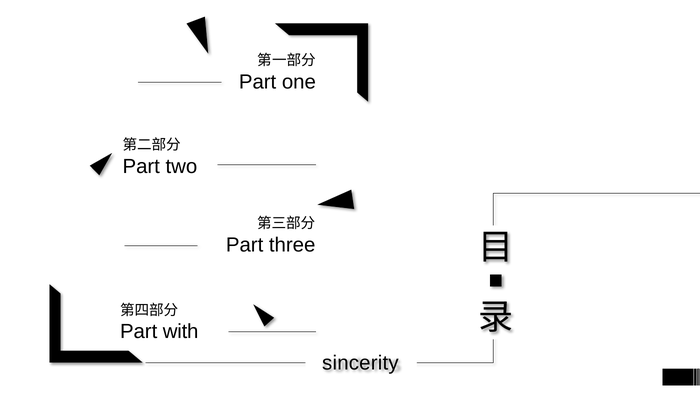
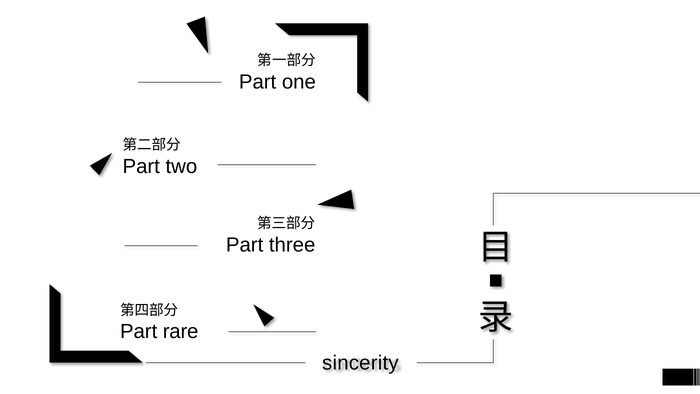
with: with -> rare
